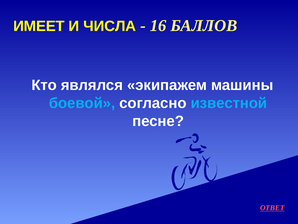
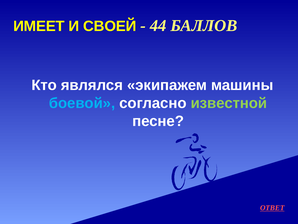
ЧИСЛА: ЧИСЛА -> СВОЕЙ
16: 16 -> 44
известной colour: light blue -> light green
